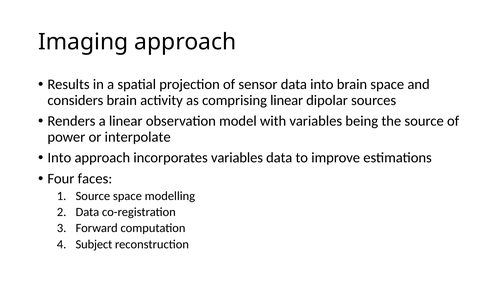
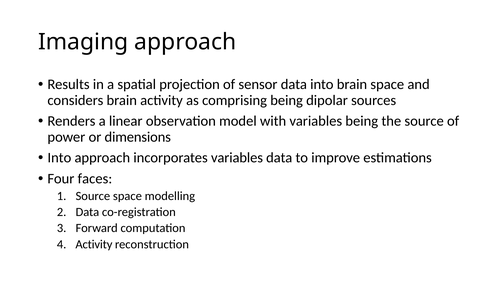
comprising linear: linear -> being
interpolate: interpolate -> dimensions
Subject at (94, 244): Subject -> Activity
